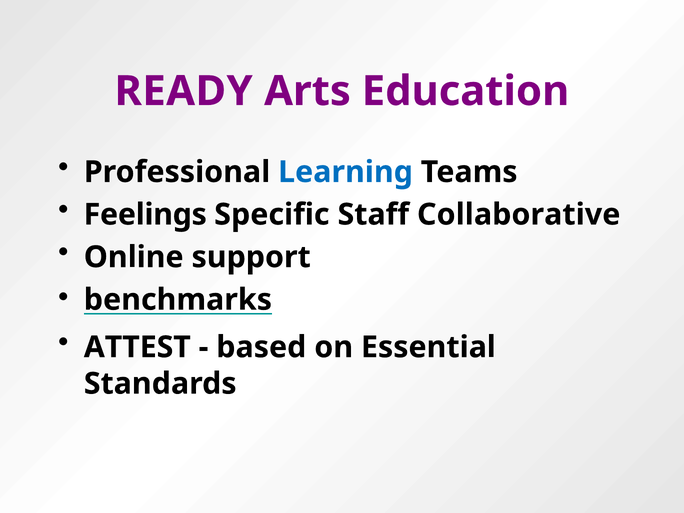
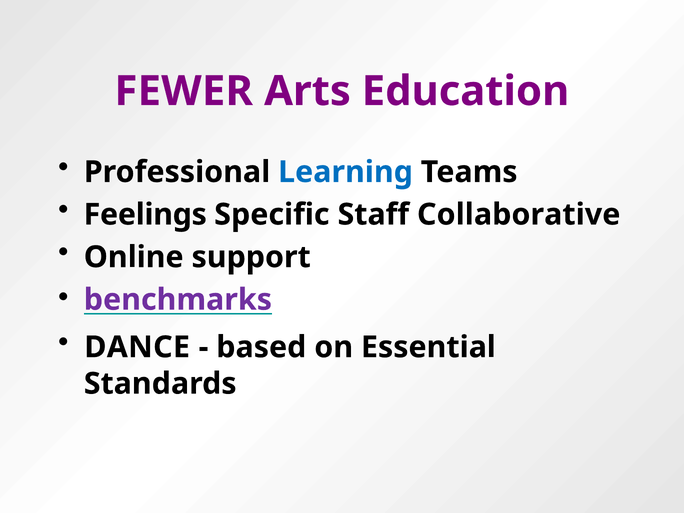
READY: READY -> FEWER
benchmarks colour: black -> purple
ATTEST: ATTEST -> DANCE
